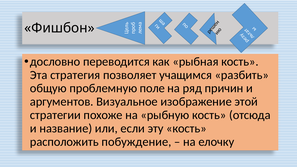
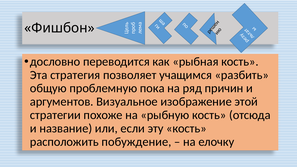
поле: поле -> пока
